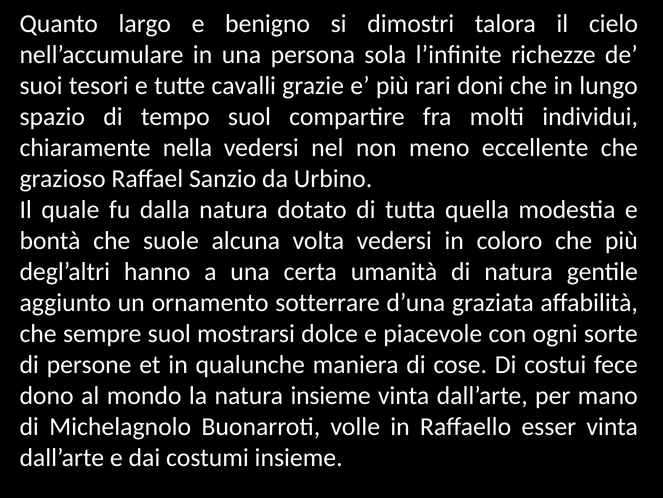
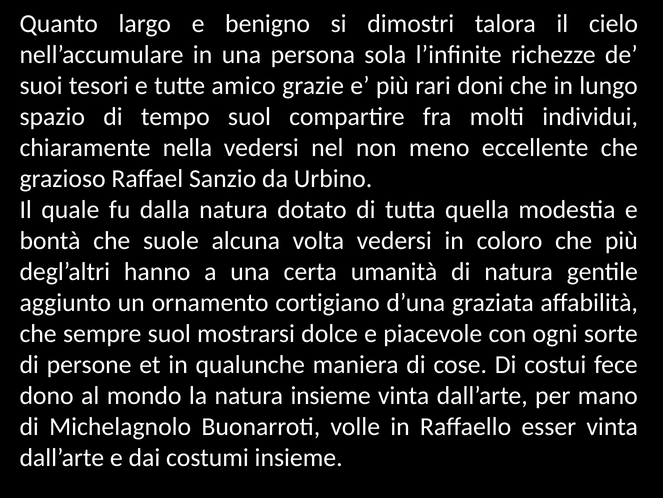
cavalli: cavalli -> amico
sotterrare: sotterrare -> cortigiano
